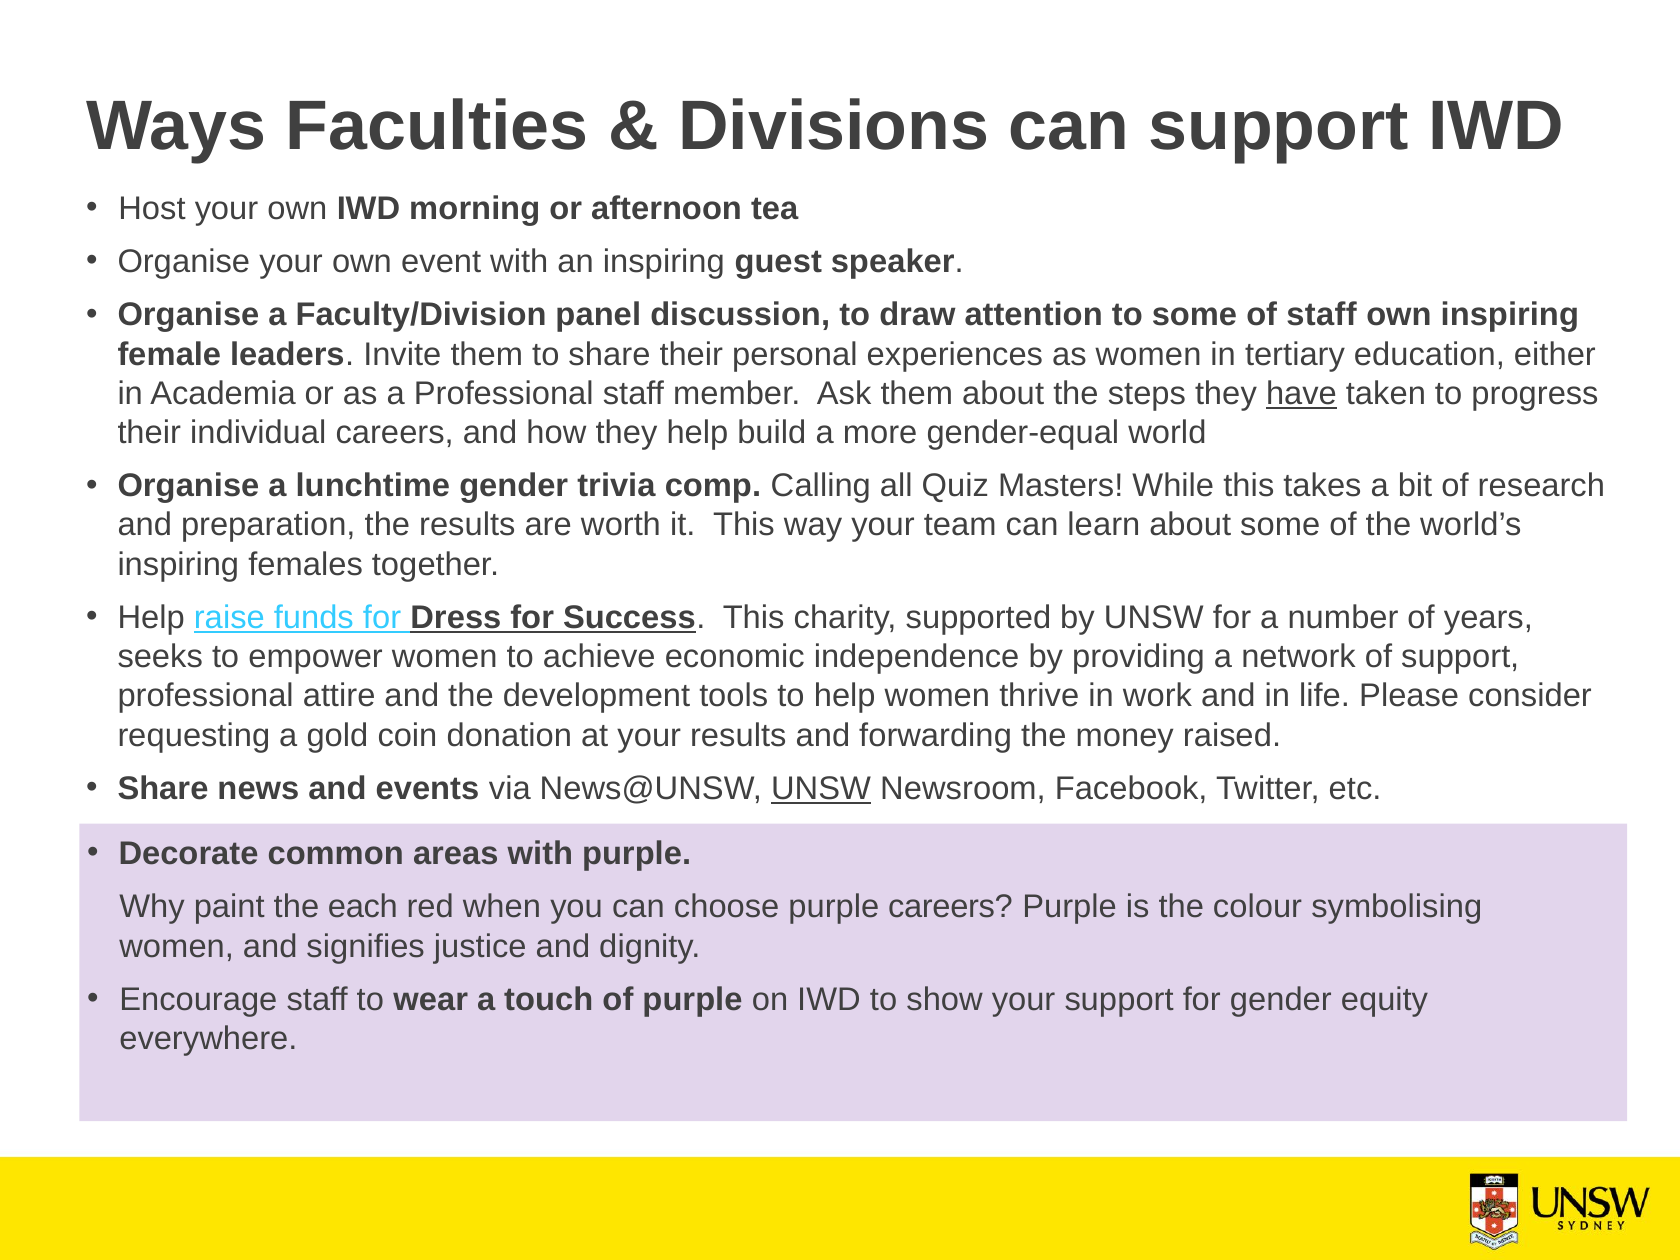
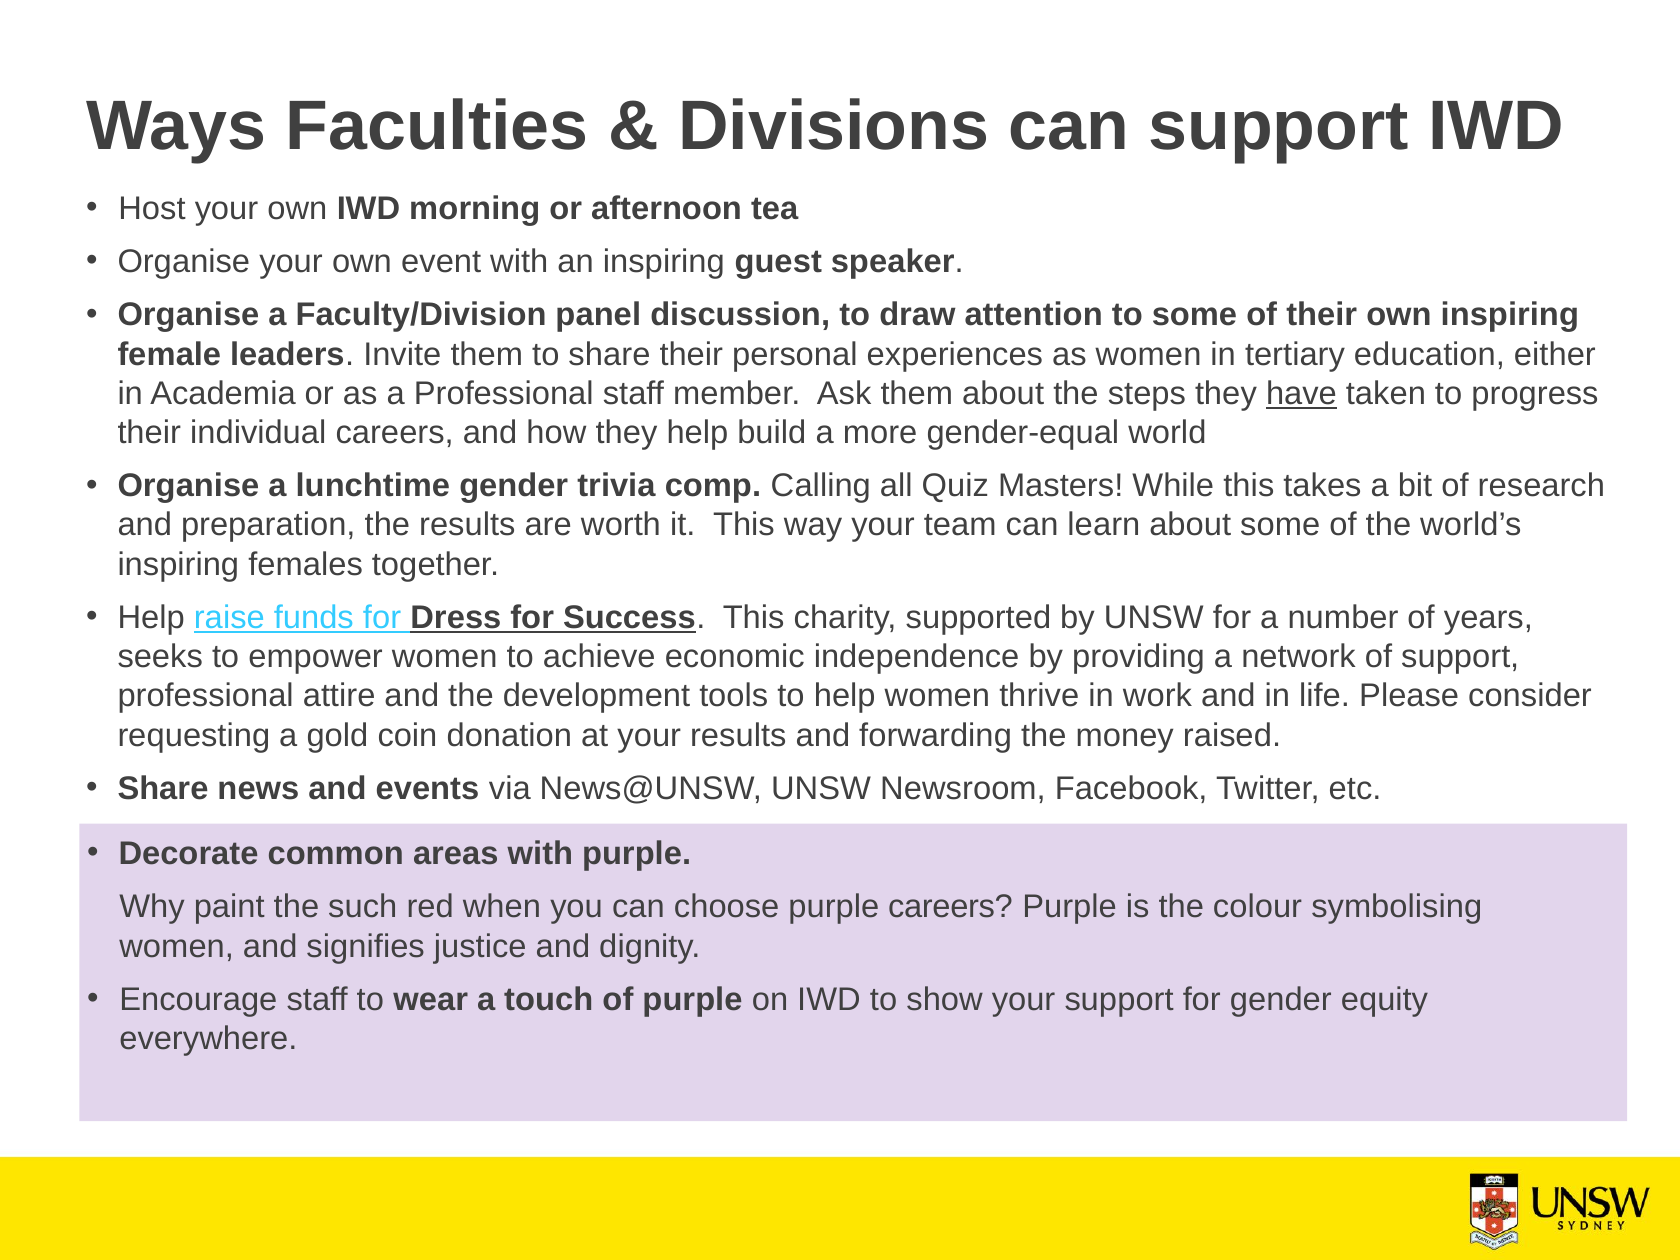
of staff: staff -> their
UNSW at (821, 789) underline: present -> none
each: each -> such
